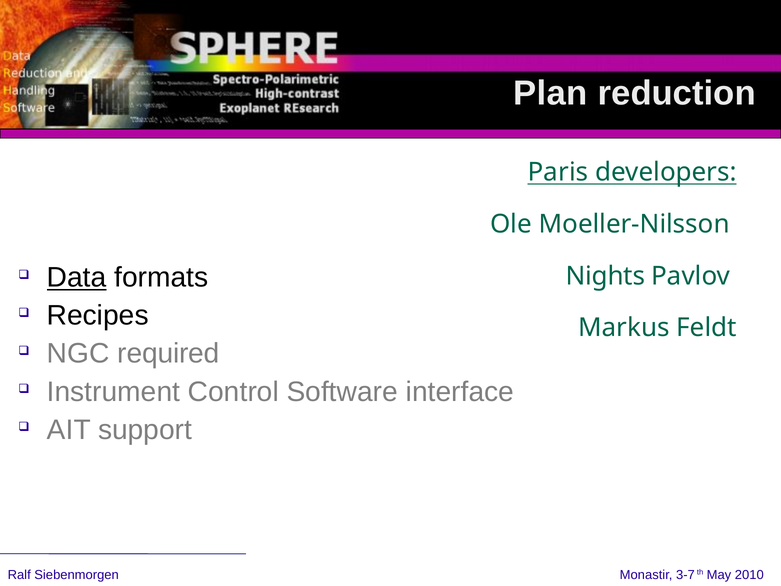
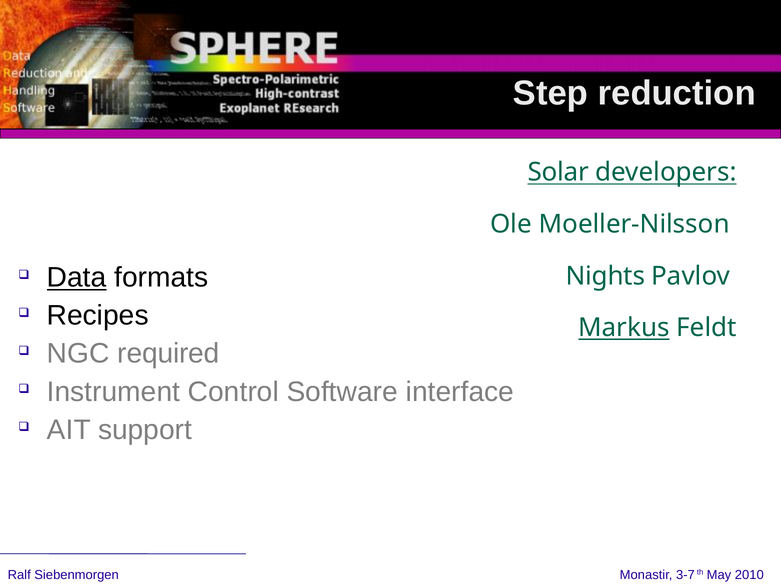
Plan: Plan -> Step
Paris: Paris -> Solar
Markus underline: none -> present
